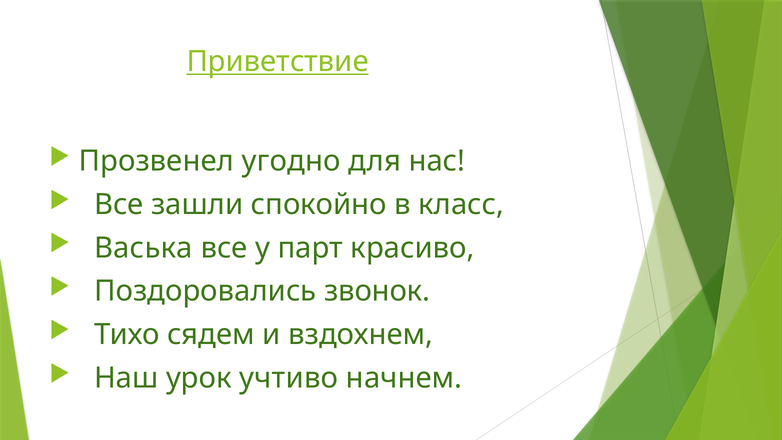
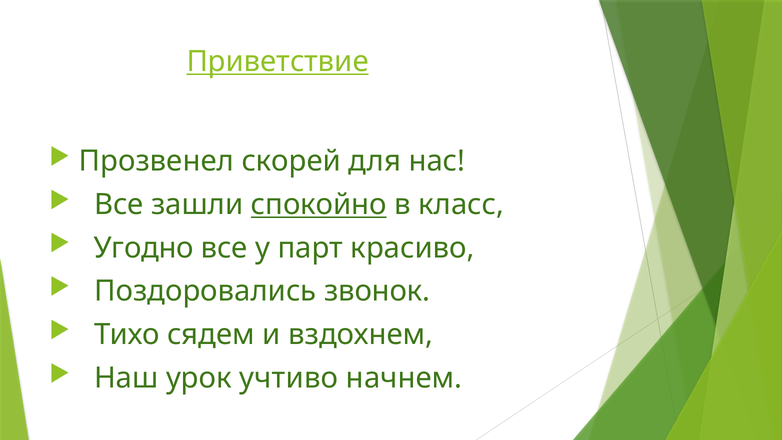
угодно: угодно -> скорей
спокойно underline: none -> present
Васька: Васька -> Угодно
